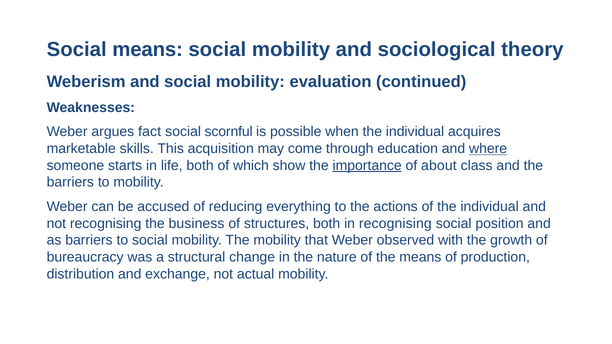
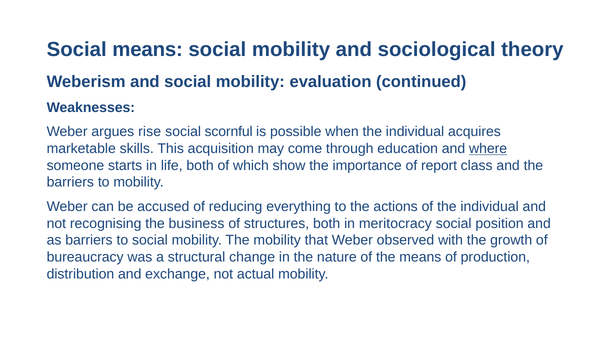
fact: fact -> rise
importance underline: present -> none
about: about -> report
in recognising: recognising -> meritocracy
